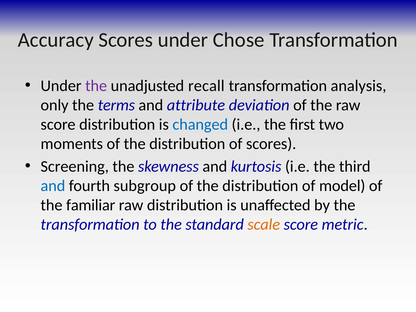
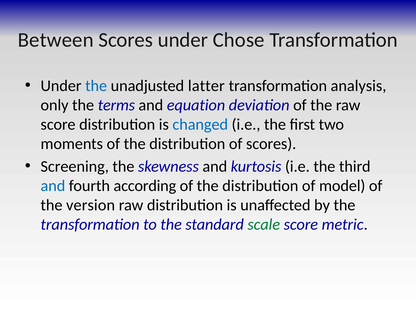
Accuracy: Accuracy -> Between
the at (96, 86) colour: purple -> blue
recall: recall -> latter
attribute: attribute -> equation
subgroup: subgroup -> according
familiar: familiar -> version
scale colour: orange -> green
